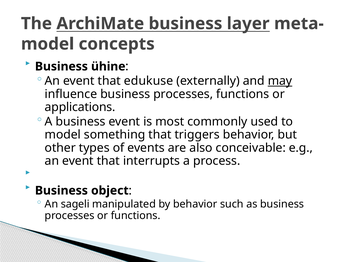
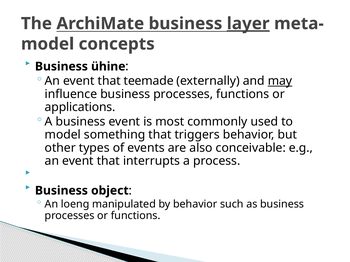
layer underline: none -> present
edukuse: edukuse -> teemade
sageli: sageli -> loeng
